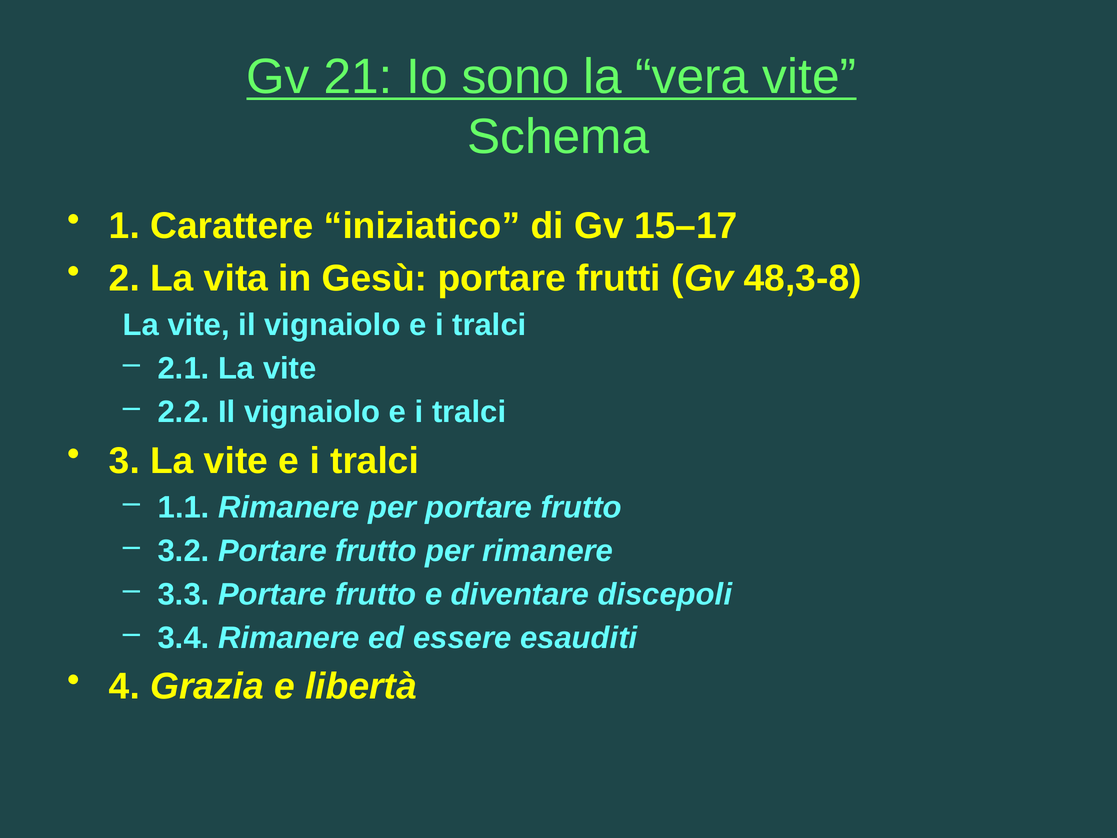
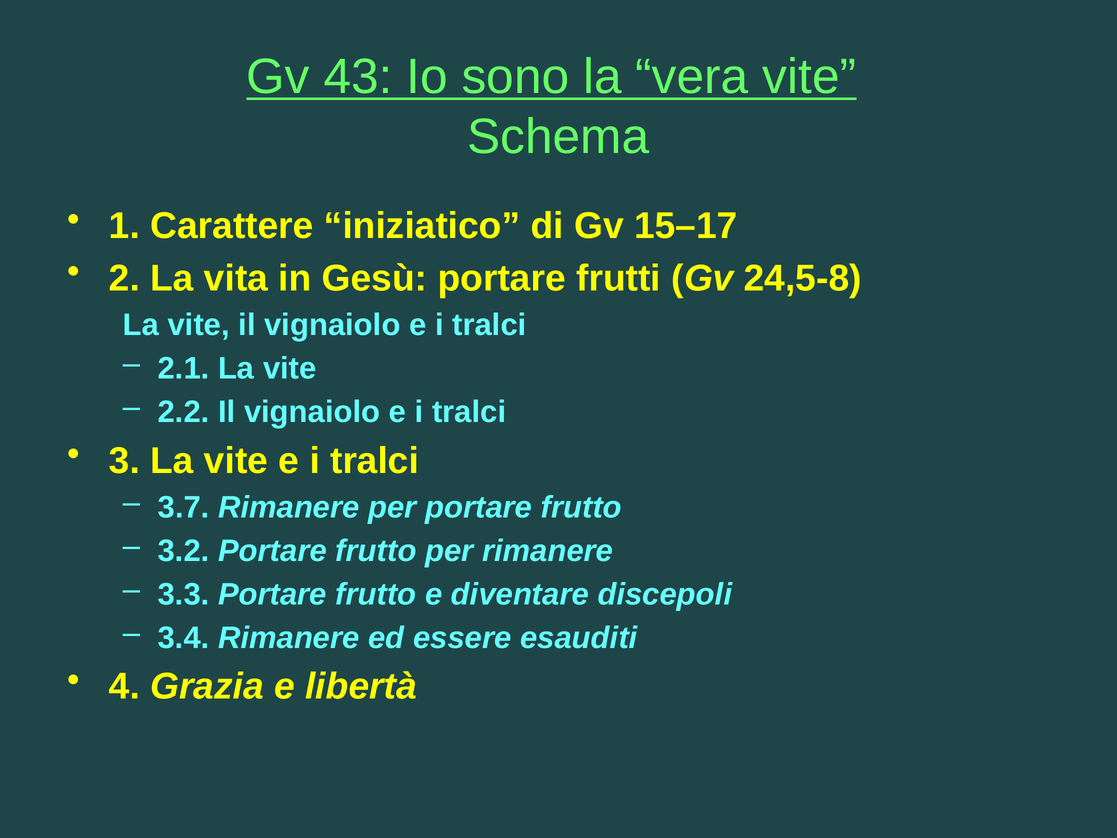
21: 21 -> 43
48,3-8: 48,3-8 -> 24,5-8
1.1: 1.1 -> 3.7
